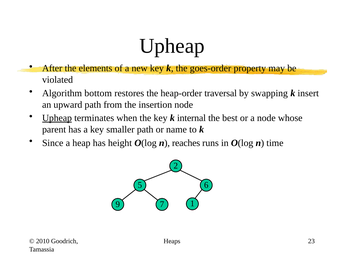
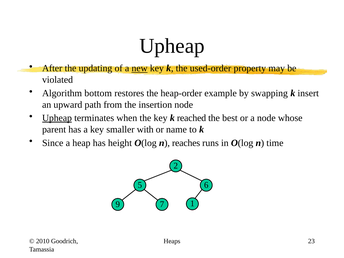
elements: elements -> updating
new underline: none -> present
goes-order: goes-order -> used-order
traversal: traversal -> example
internal: internal -> reached
smaller path: path -> with
